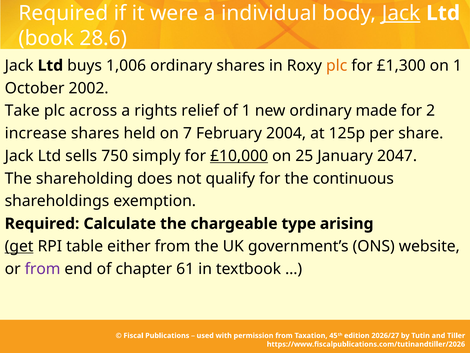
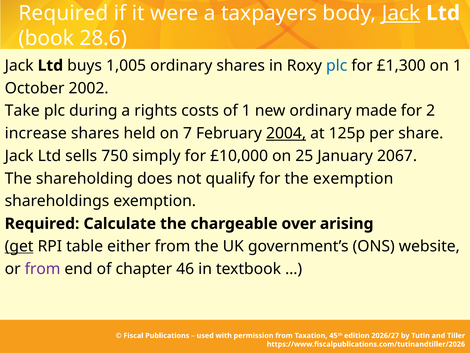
individual: individual -> taxpayers
1,006: 1,006 -> 1,005
plc at (337, 65) colour: orange -> blue
across: across -> during
relief: relief -> costs
2004 underline: none -> present
£10,000 underline: present -> none
2047: 2047 -> 2067
the continuous: continuous -> exemption
type: type -> over
61: 61 -> 46
